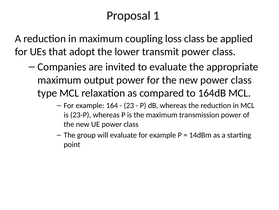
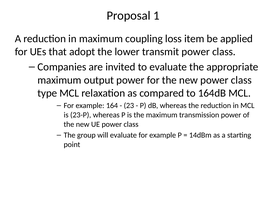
loss class: class -> item
